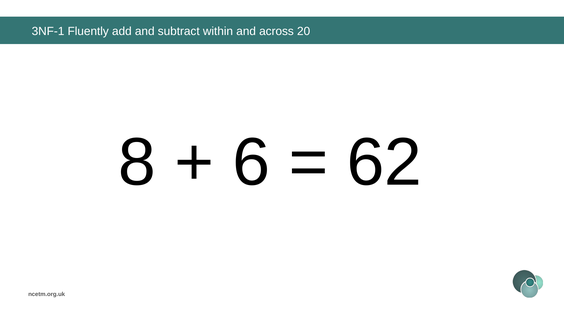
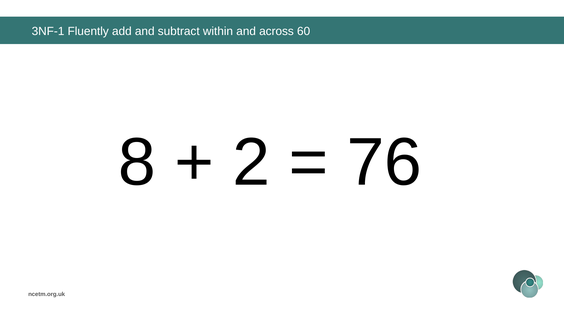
20: 20 -> 60
6: 6 -> 2
62: 62 -> 76
